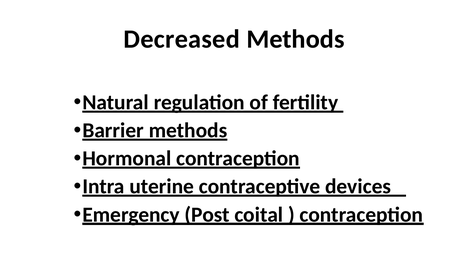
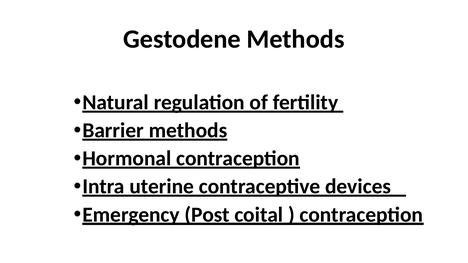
Decreased: Decreased -> Gestodene
